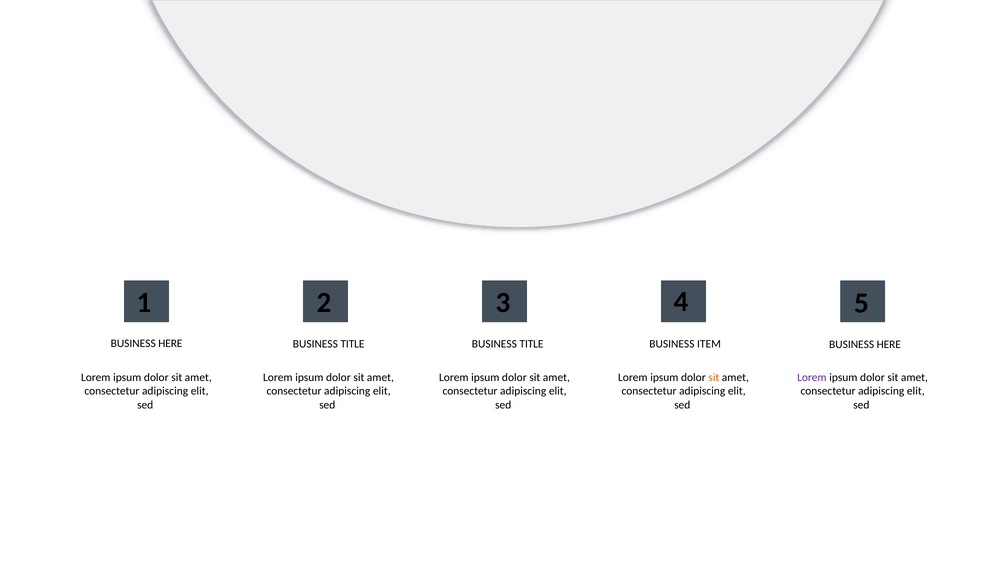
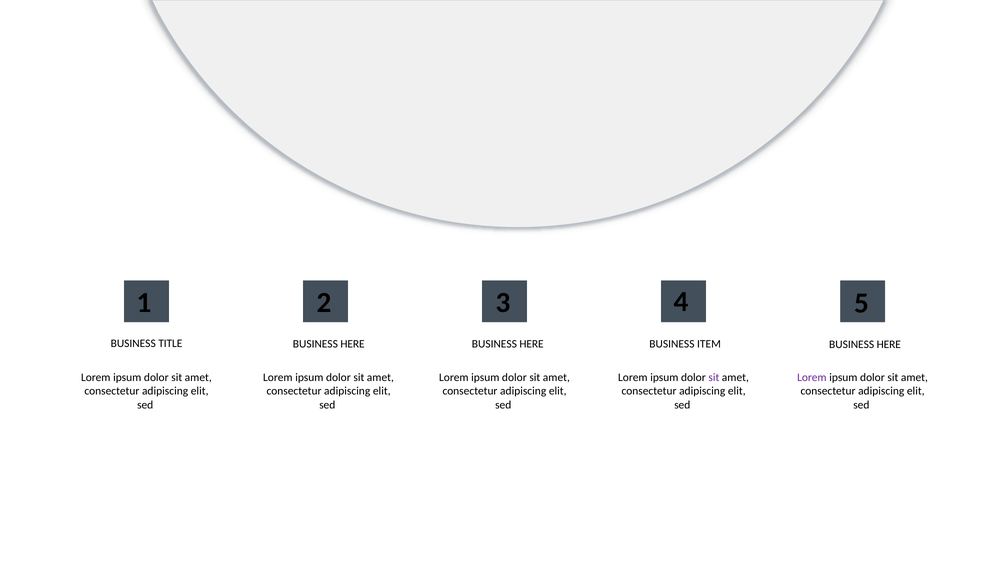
HERE at (170, 344): HERE -> TITLE
TITLE at (353, 344): TITLE -> HERE
TITLE at (532, 344): TITLE -> HERE
sit at (714, 378) colour: orange -> purple
